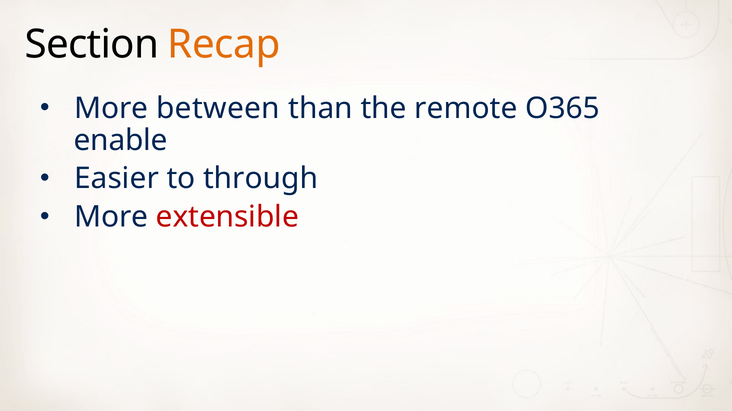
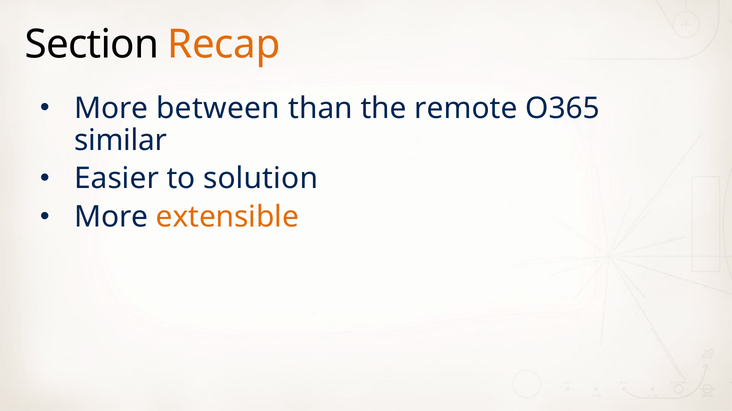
enable: enable -> similar
through: through -> solution
extensible colour: red -> orange
